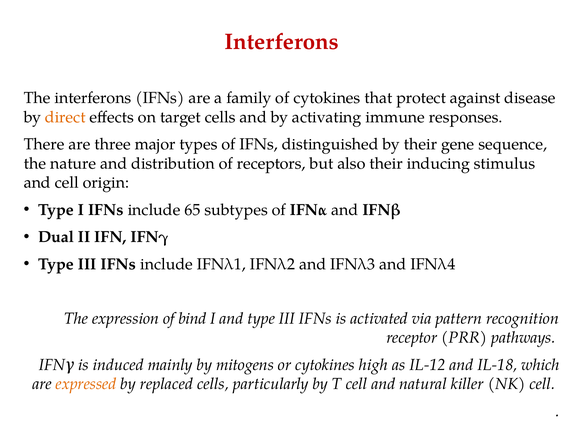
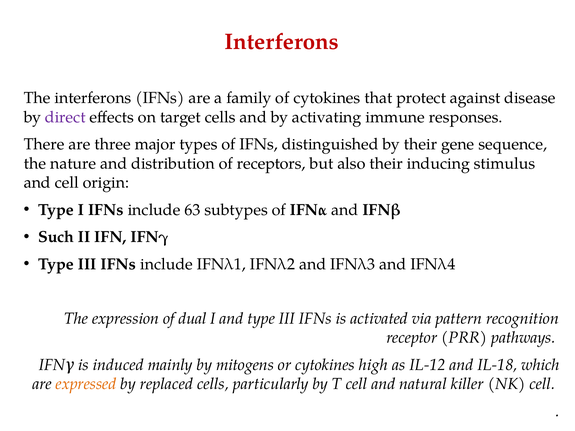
direct colour: orange -> purple
65: 65 -> 63
Dual: Dual -> Such
bind: bind -> dual
